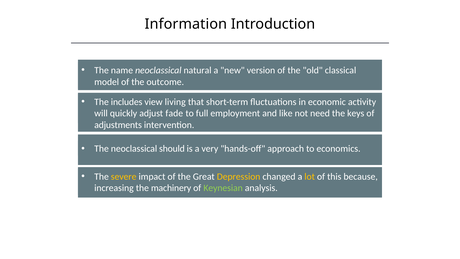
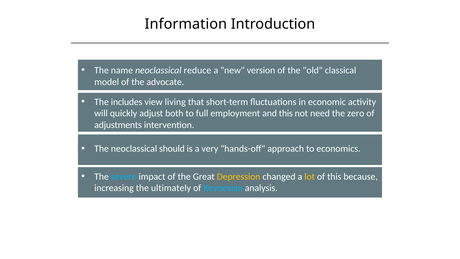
natural: natural -> reduce
outcome: outcome -> advocate
fade: fade -> both
and like: like -> this
keys: keys -> zero
severe colour: yellow -> light blue
machinery: machinery -> ultimately
Keynesian colour: light green -> light blue
